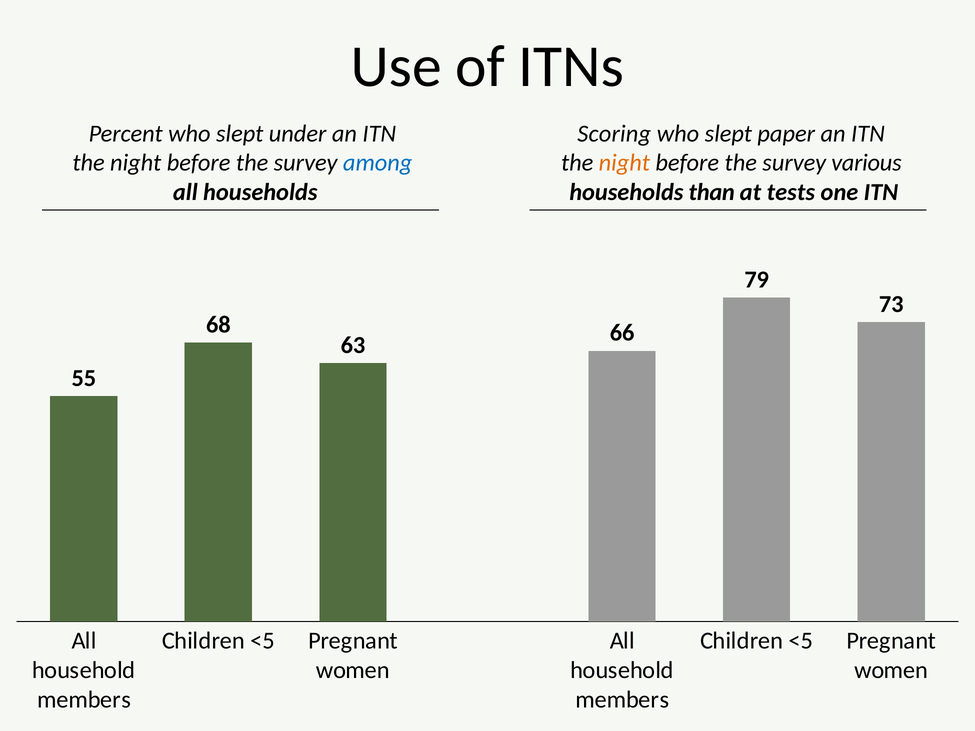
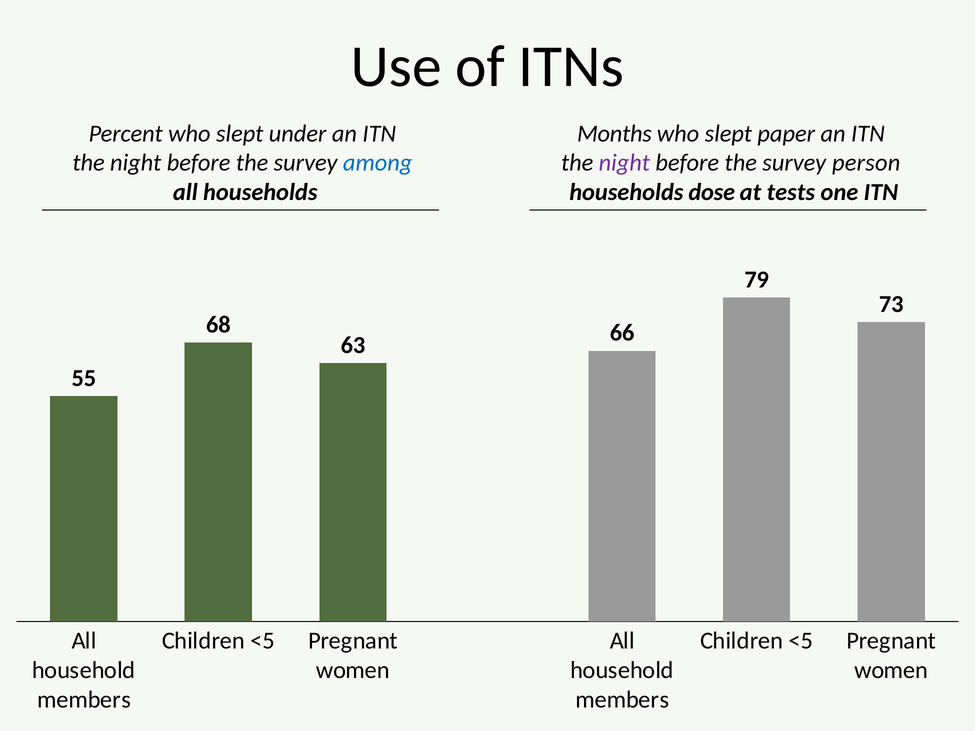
Scoring: Scoring -> Months
night at (624, 163) colour: orange -> purple
various: various -> person
than: than -> dose
